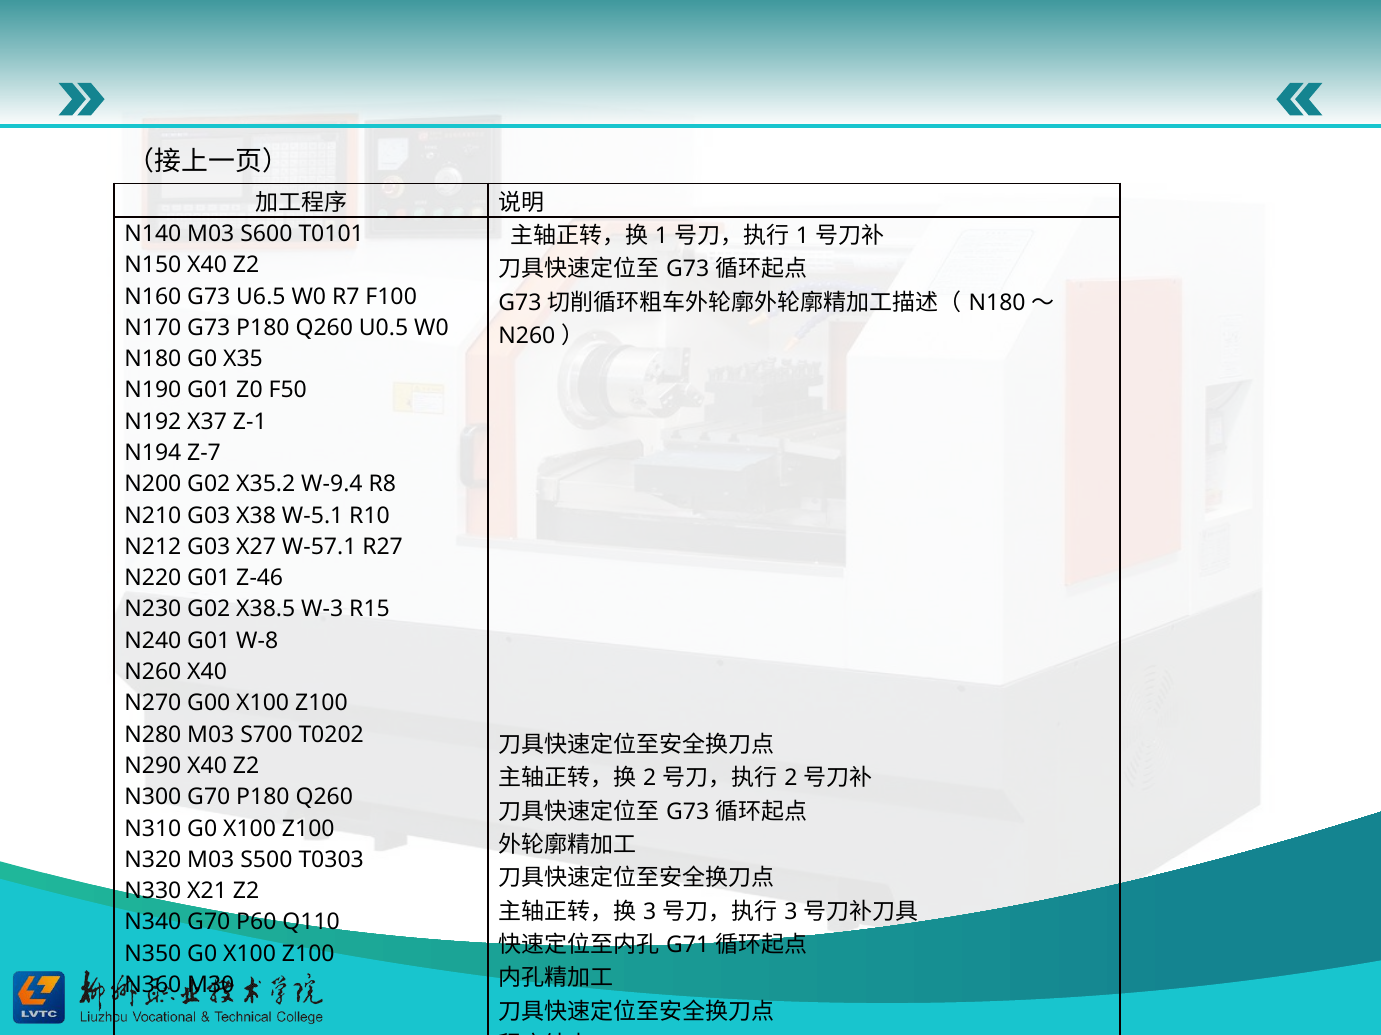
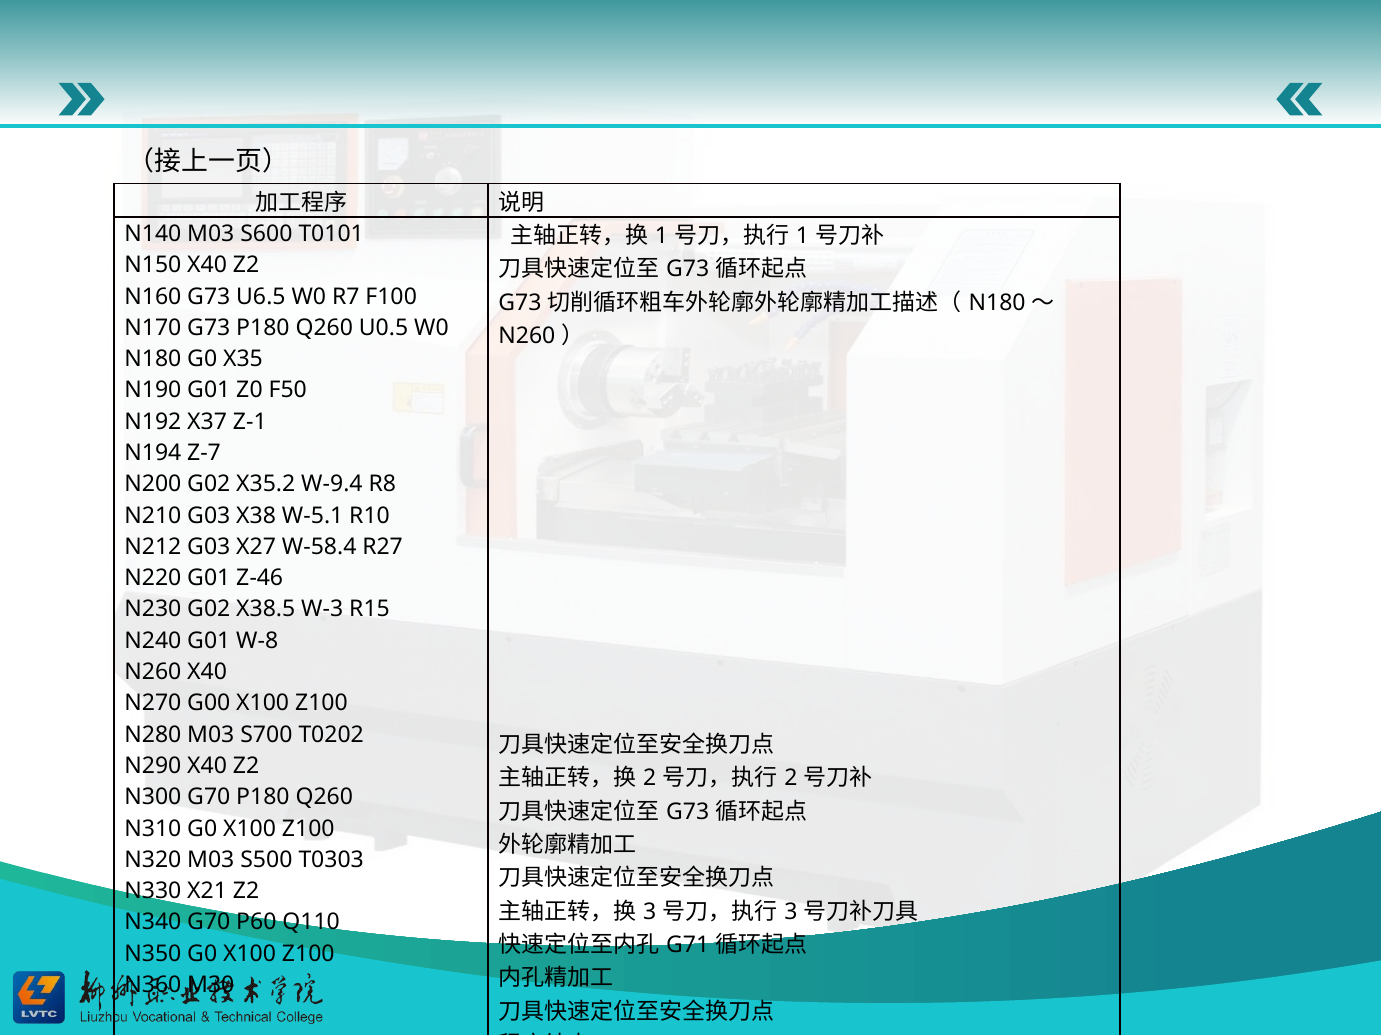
W-57.1: W-57.1 -> W-58.4
